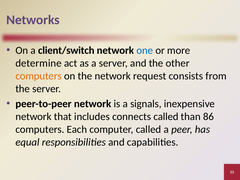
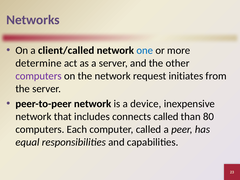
client/switch: client/switch -> client/called
computers at (39, 76) colour: orange -> purple
consists: consists -> initiates
signals: signals -> device
86: 86 -> 80
